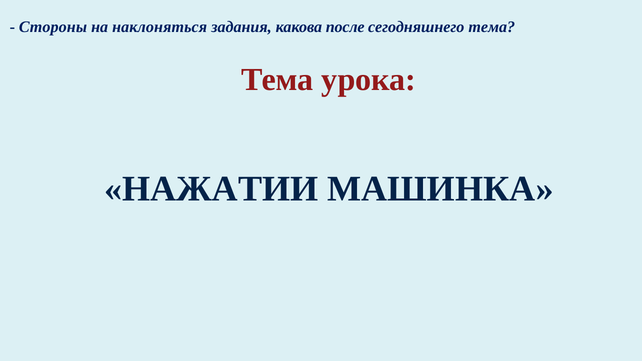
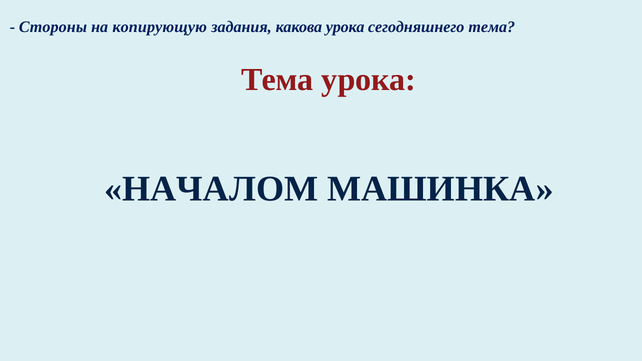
наклоняться: наклоняться -> копирующую
какова после: после -> урока
НАЖАТИИ: НАЖАТИИ -> НАЧАЛОМ
